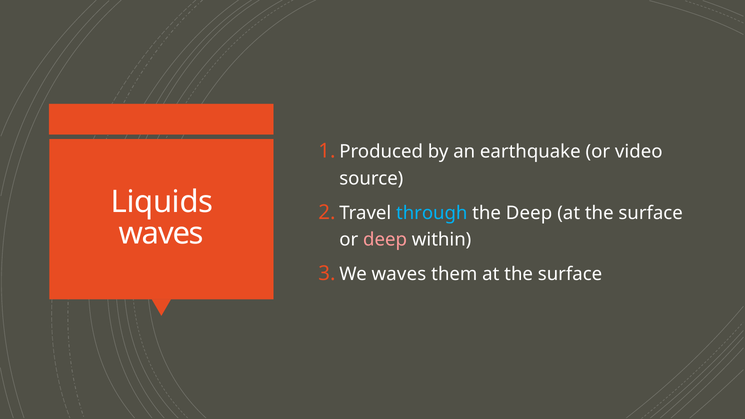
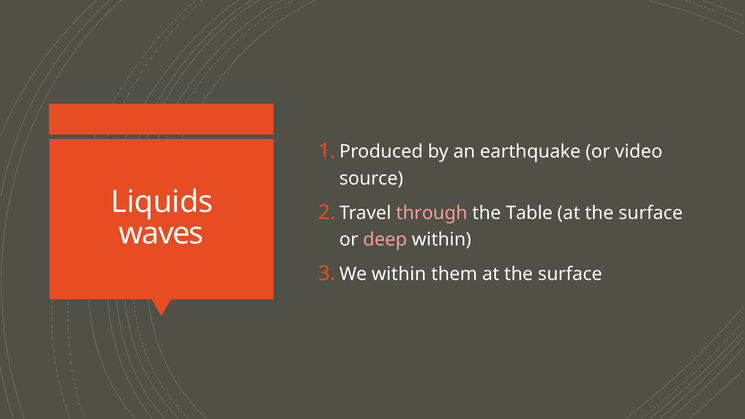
through colour: light blue -> pink
the Deep: Deep -> Table
waves at (399, 274): waves -> within
